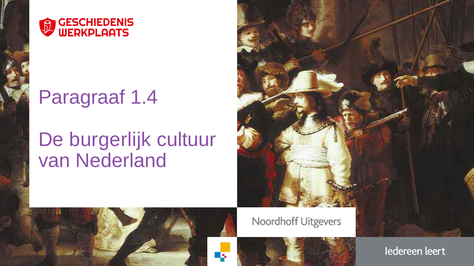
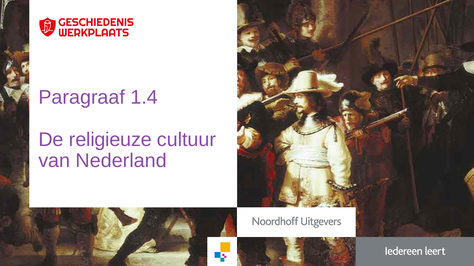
burgerlijk: burgerlijk -> religieuze
